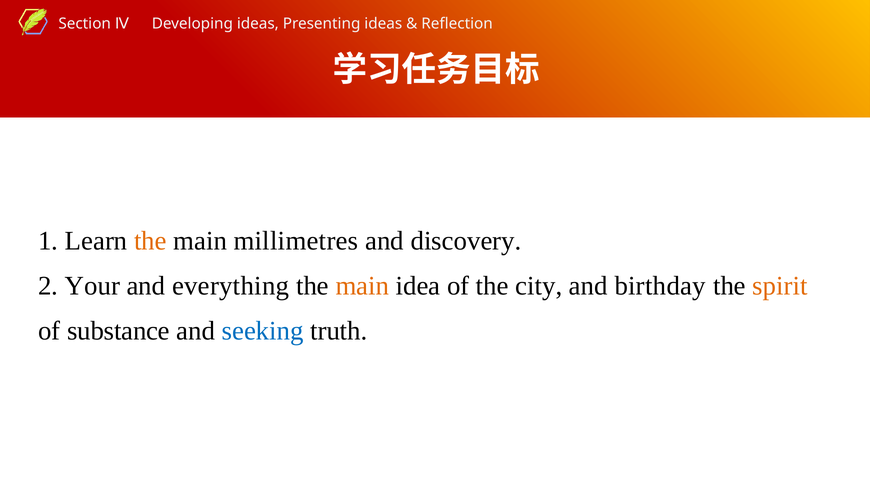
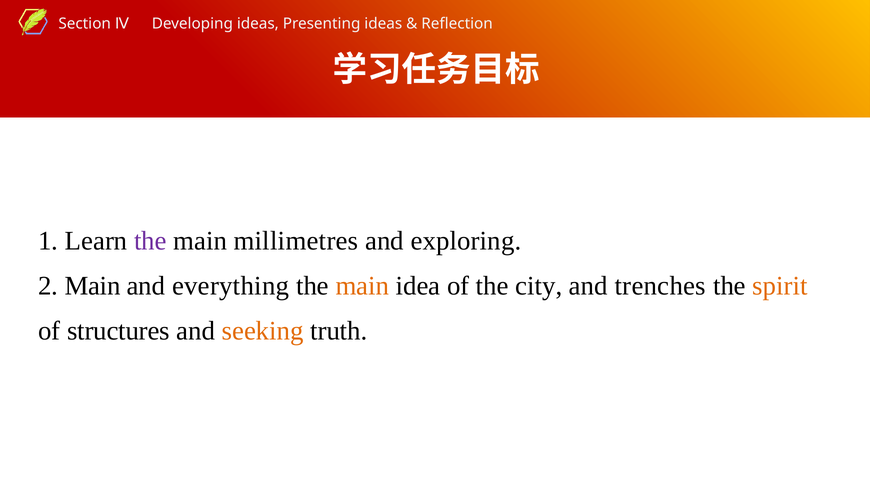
the at (150, 241) colour: orange -> purple
discovery: discovery -> exploring
2 Your: Your -> Main
birthday: birthday -> trenches
substance: substance -> structures
seeking colour: blue -> orange
